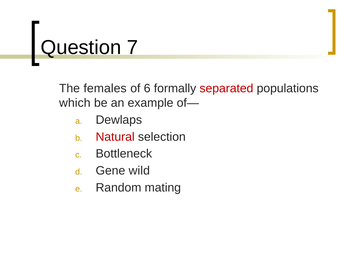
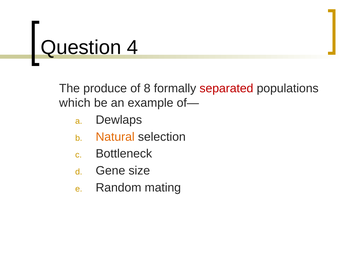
7: 7 -> 4
females: females -> produce
6: 6 -> 8
Natural colour: red -> orange
wild: wild -> size
